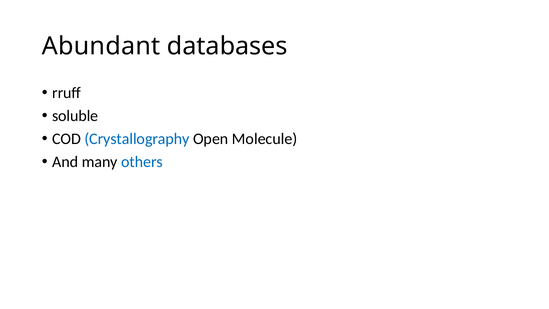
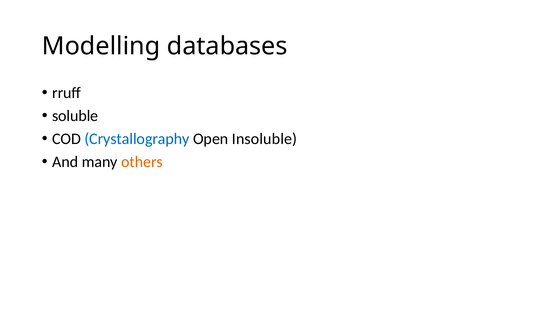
Abundant: Abundant -> Modelling
Molecule: Molecule -> Insoluble
others colour: blue -> orange
